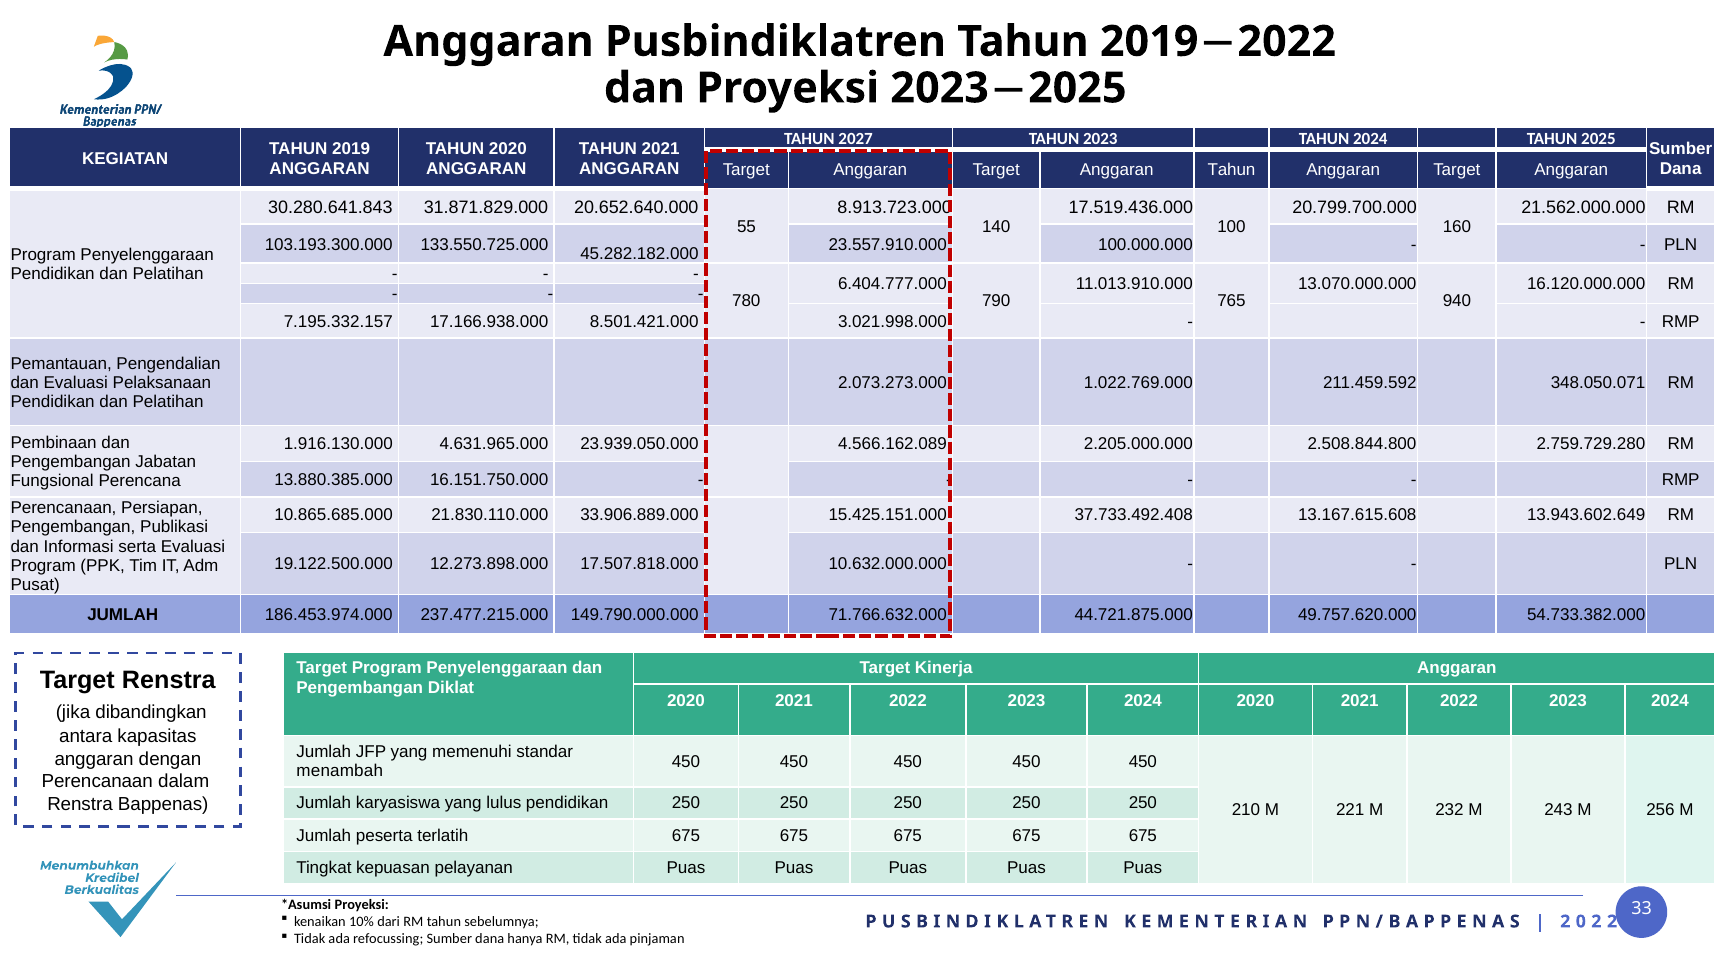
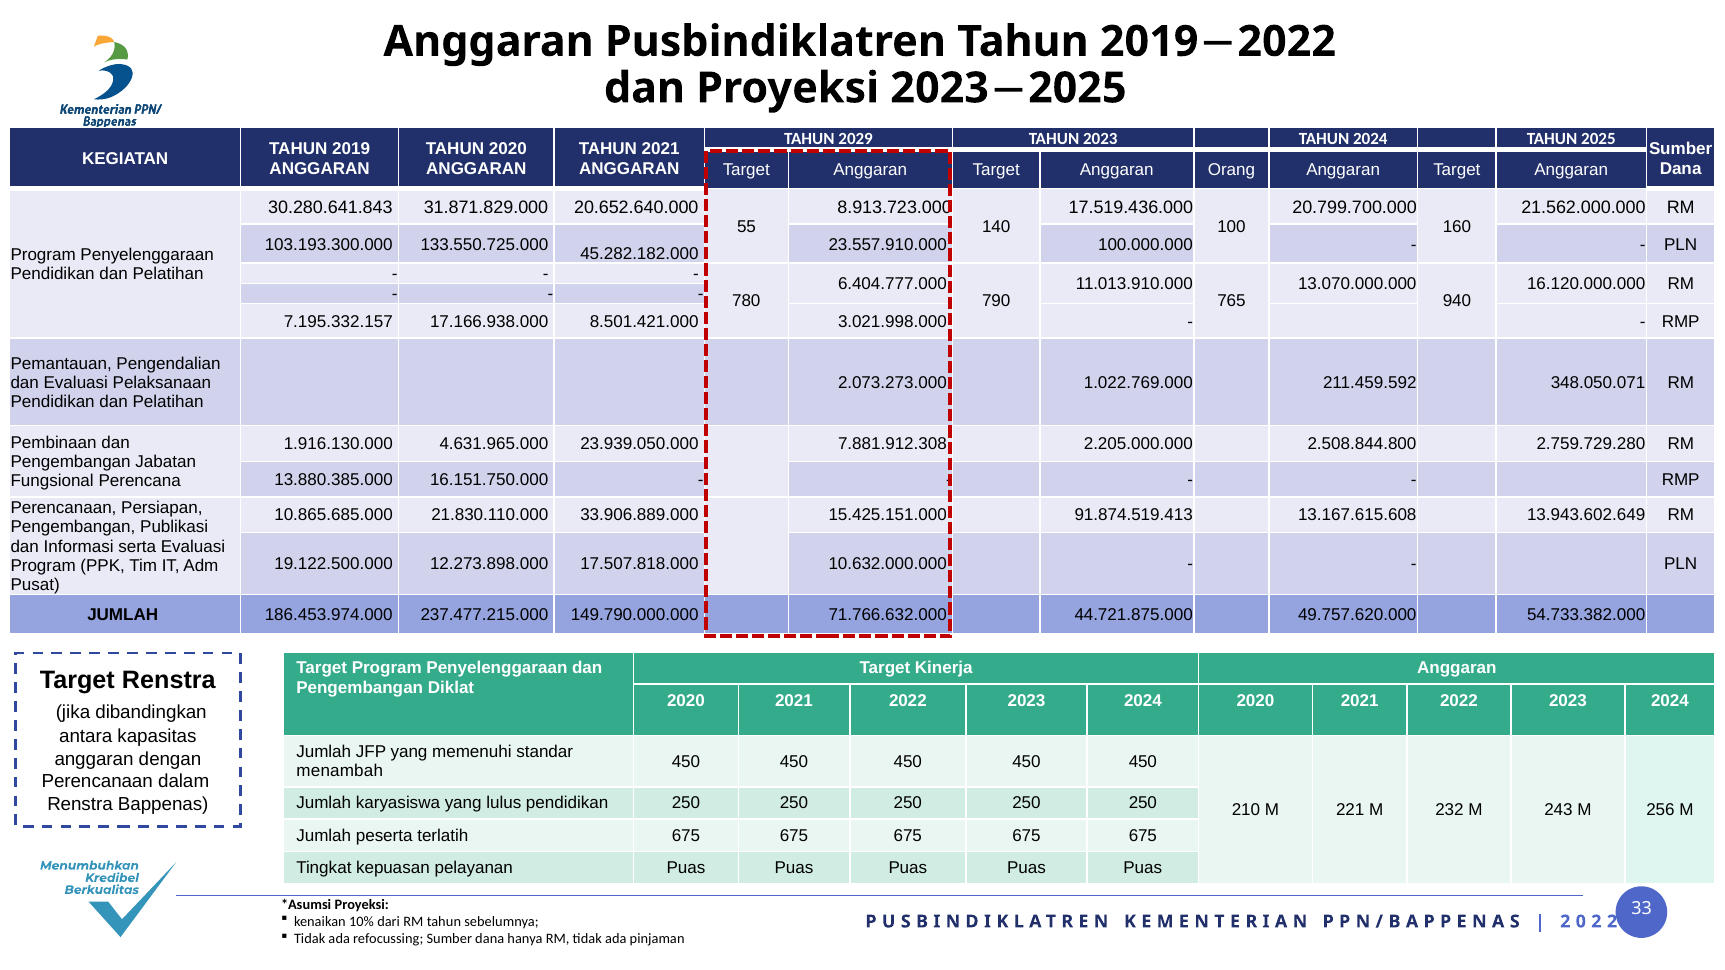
2027: 2027 -> 2029
Target Anggaran Tahun: Tahun -> Orang
4.566.162.089: 4.566.162.089 -> 7.881.912.308
37.733.492.408: 37.733.492.408 -> 91.874.519.413
